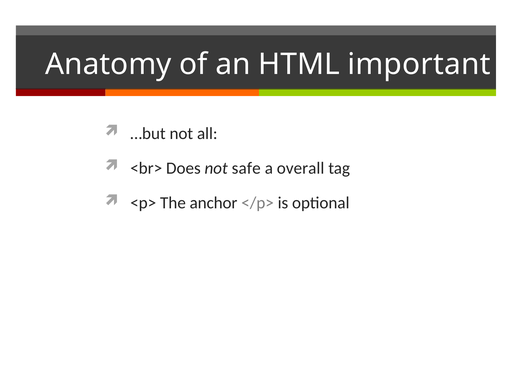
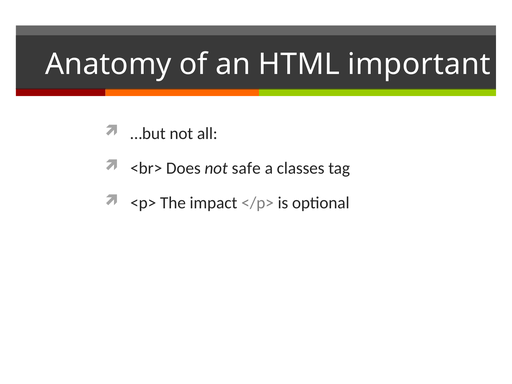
overall: overall -> classes
anchor: anchor -> impact
